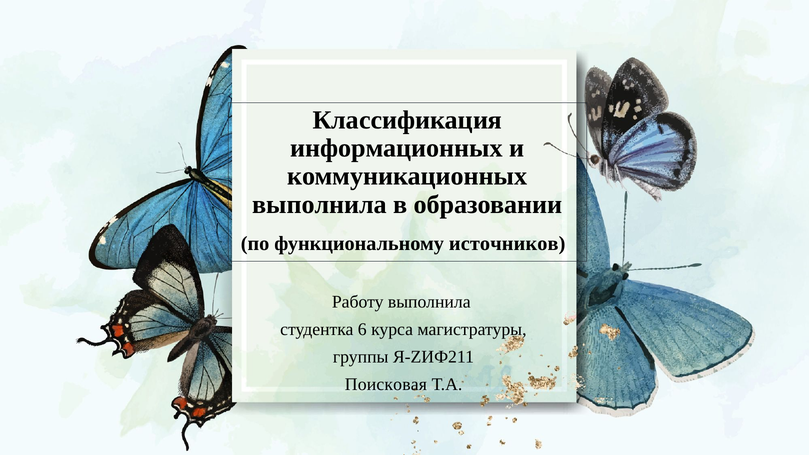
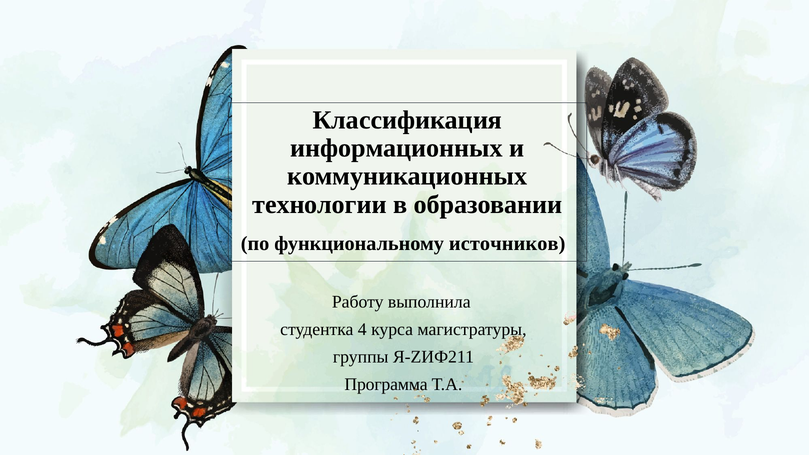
выполнила at (320, 205): выполнила -> технологии
6: 6 -> 4
Поисковая: Поисковая -> Программа
